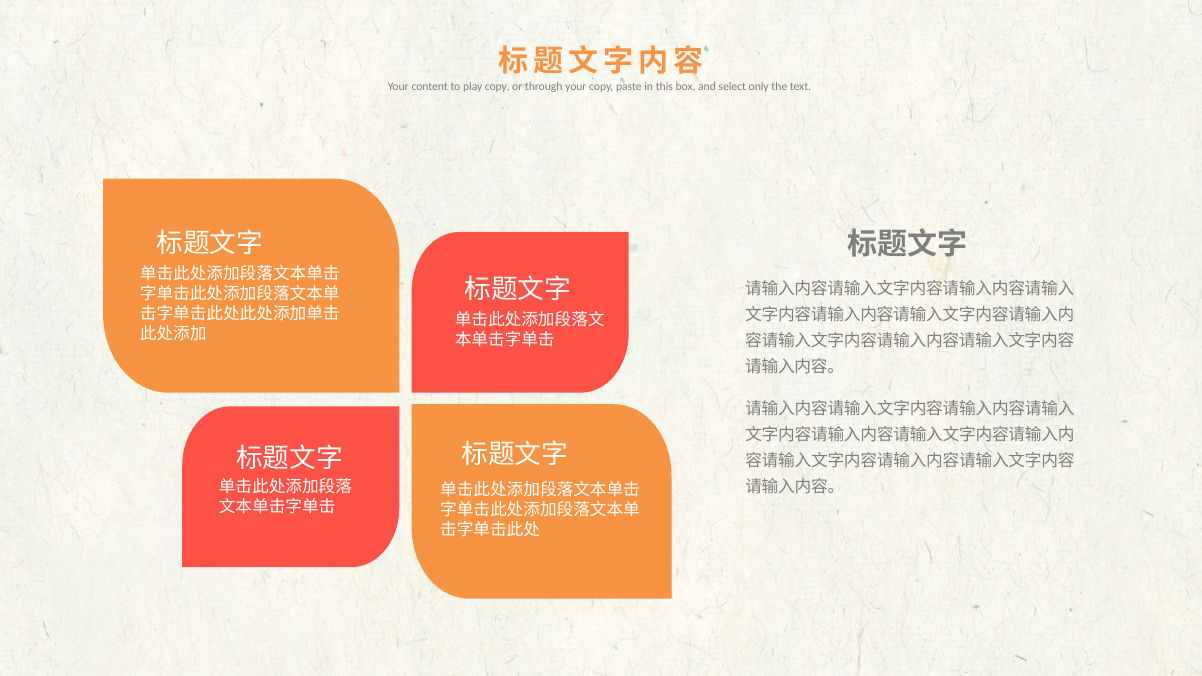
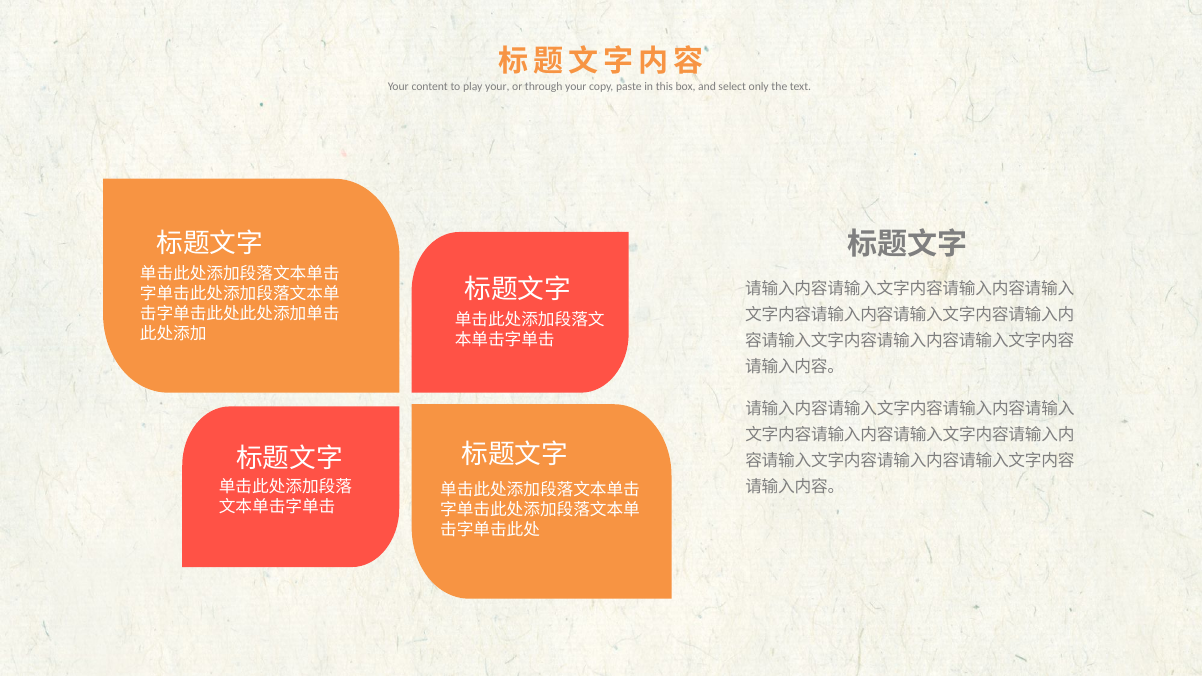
play copy: copy -> your
